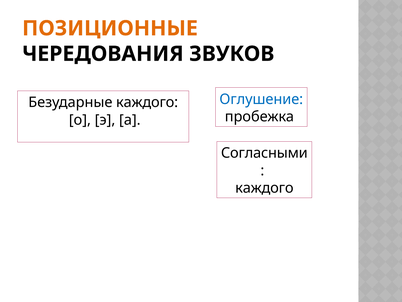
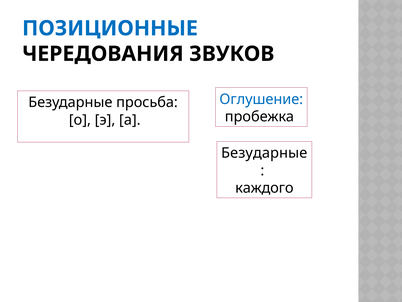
ПОЗИЦИОННЫЕ colour: orange -> blue
Безударные каждого: каждого -> просьба
Согласными at (264, 153): Согласными -> Безударные
